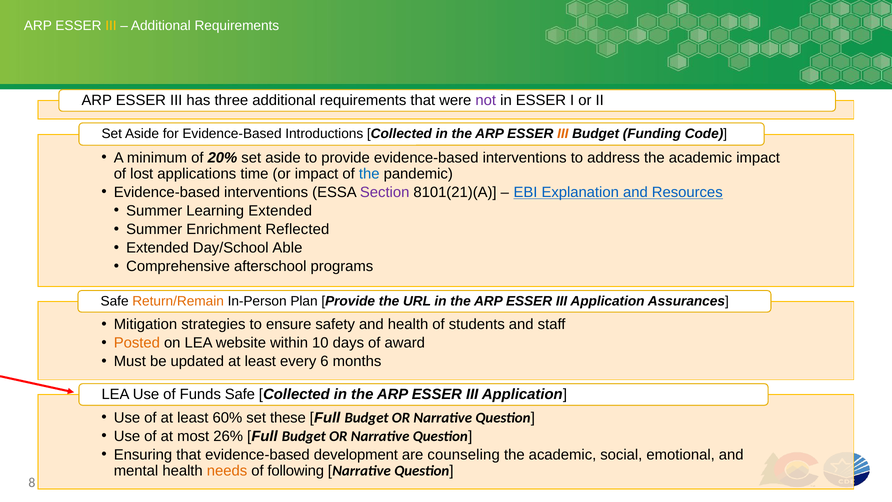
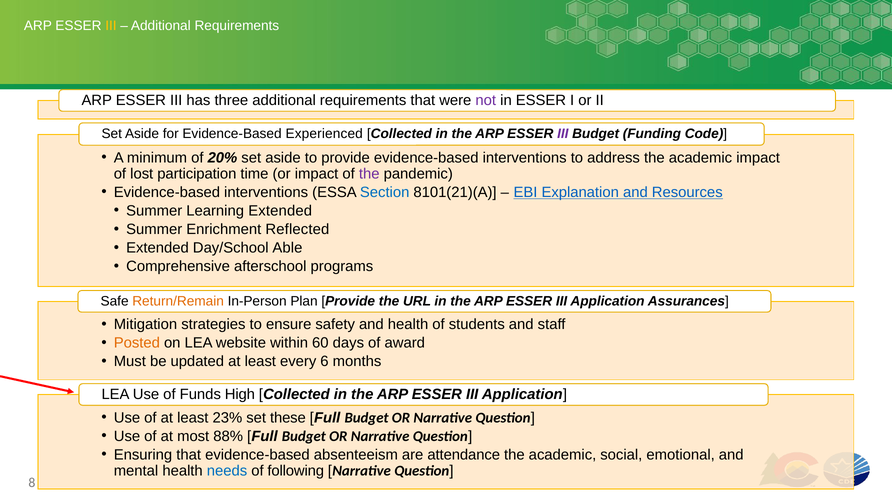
Introductions: Introductions -> Experienced
III at (563, 134) colour: orange -> purple
applications: applications -> participation
the at (369, 174) colour: blue -> purple
Section colour: purple -> blue
10: 10 -> 60
Funds Safe: Safe -> High
60%: 60% -> 23%
26%: 26% -> 88%
development: development -> absenteeism
counseling: counseling -> attendance
needs colour: orange -> blue
